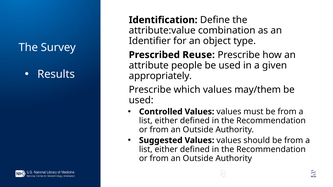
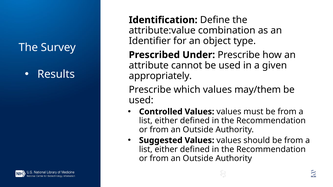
Reuse: Reuse -> Under
people: people -> cannot
